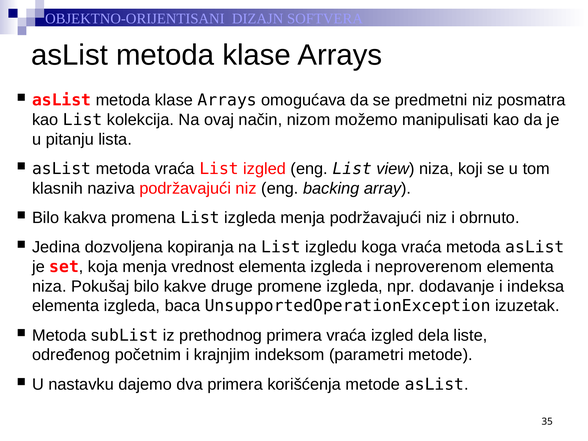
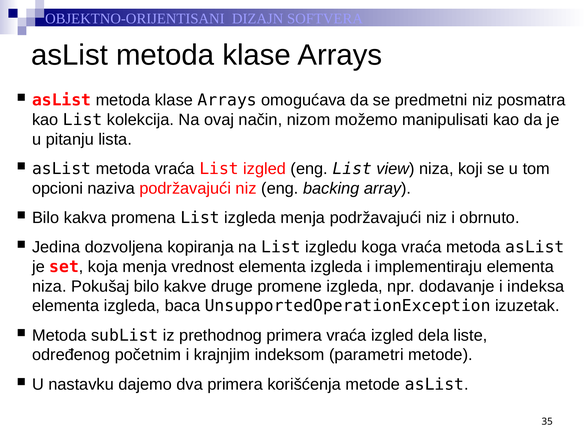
klasnih: klasnih -> opcioni
neproverenom: neproverenom -> implementiraju
